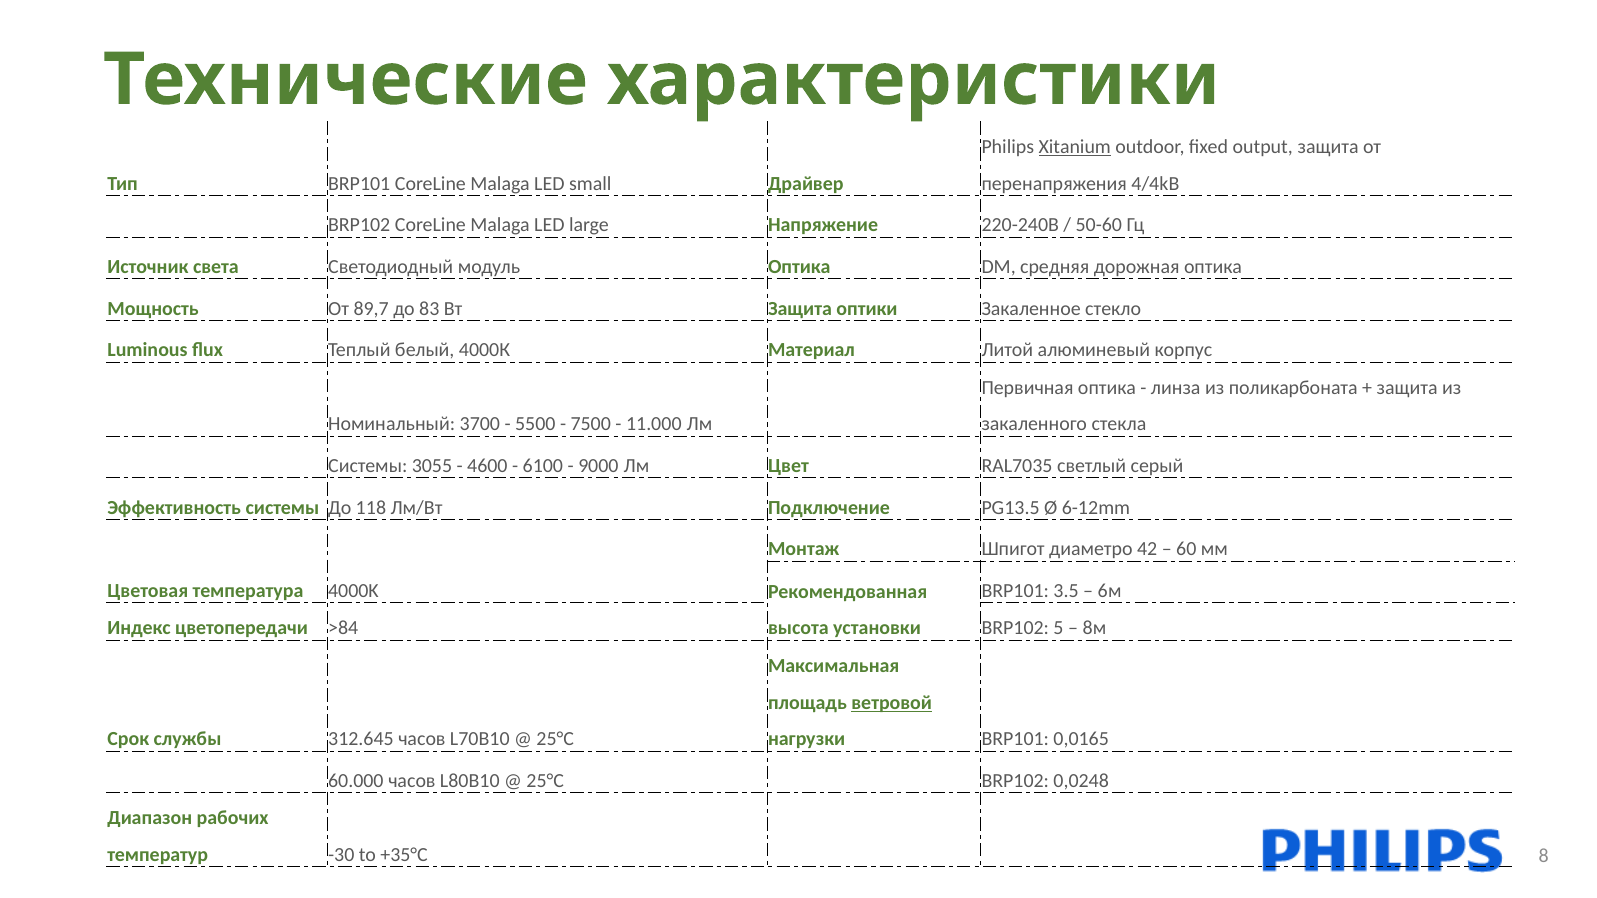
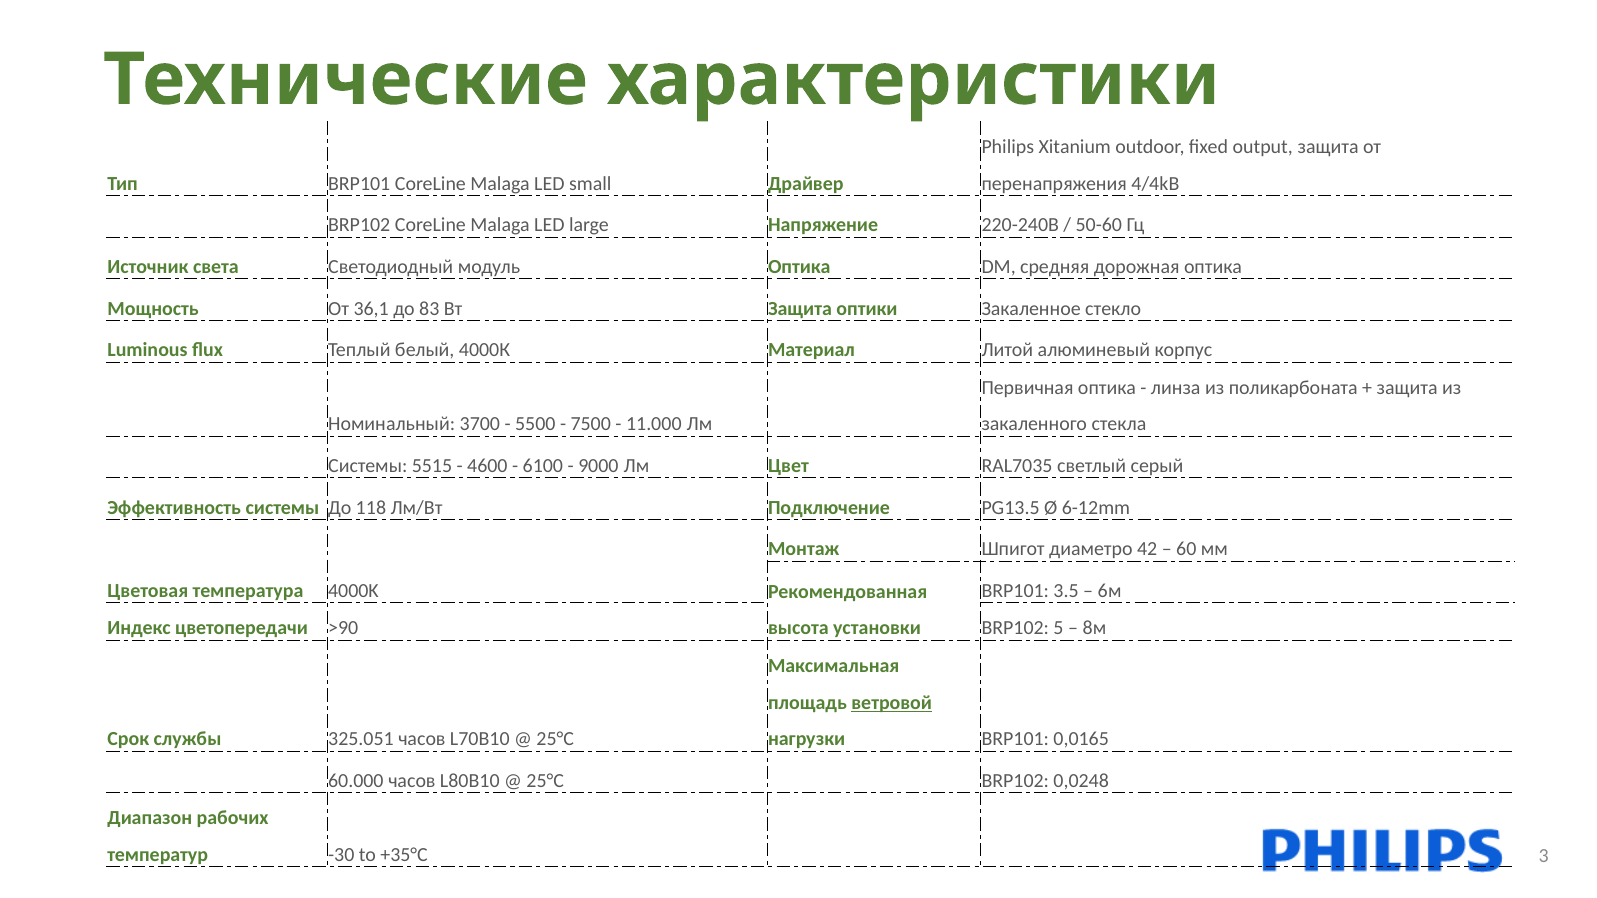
Xitanium underline: present -> none
89,7: 89,7 -> 36,1
3055: 3055 -> 5515
>84: >84 -> >90
312.645: 312.645 -> 325.051
8: 8 -> 3
